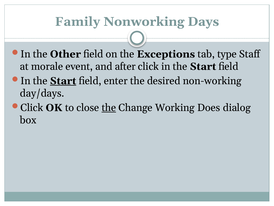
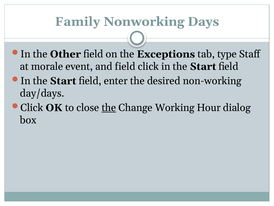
and after: after -> field
Start at (63, 81) underline: present -> none
Does: Does -> Hour
